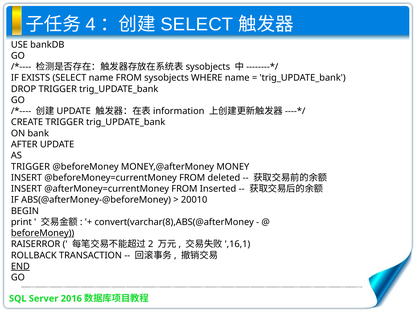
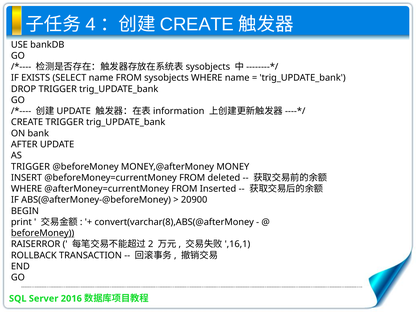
SELECT at (197, 24): SELECT -> CREATE
INSERT at (26, 189): INSERT -> WHERE
20010: 20010 -> 20900
END underline: present -> none
